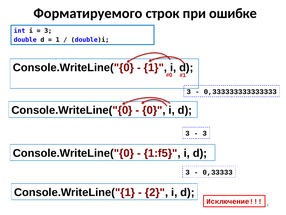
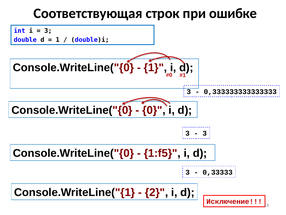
Форматируемого: Форматируемого -> Соответствующая
